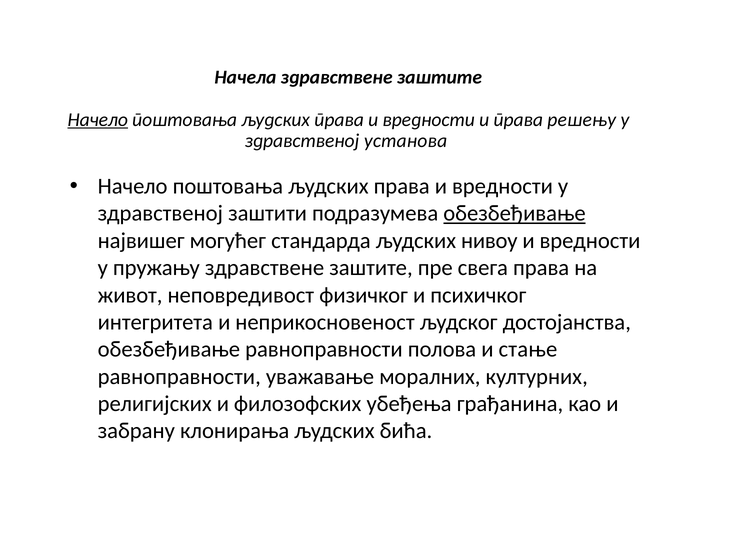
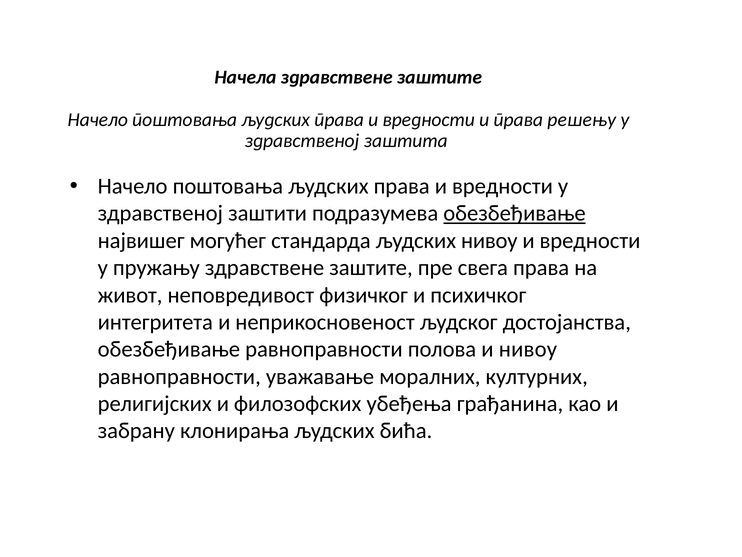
Начело at (98, 120) underline: present -> none
установа: установа -> заштита
и стање: стање -> нивоу
